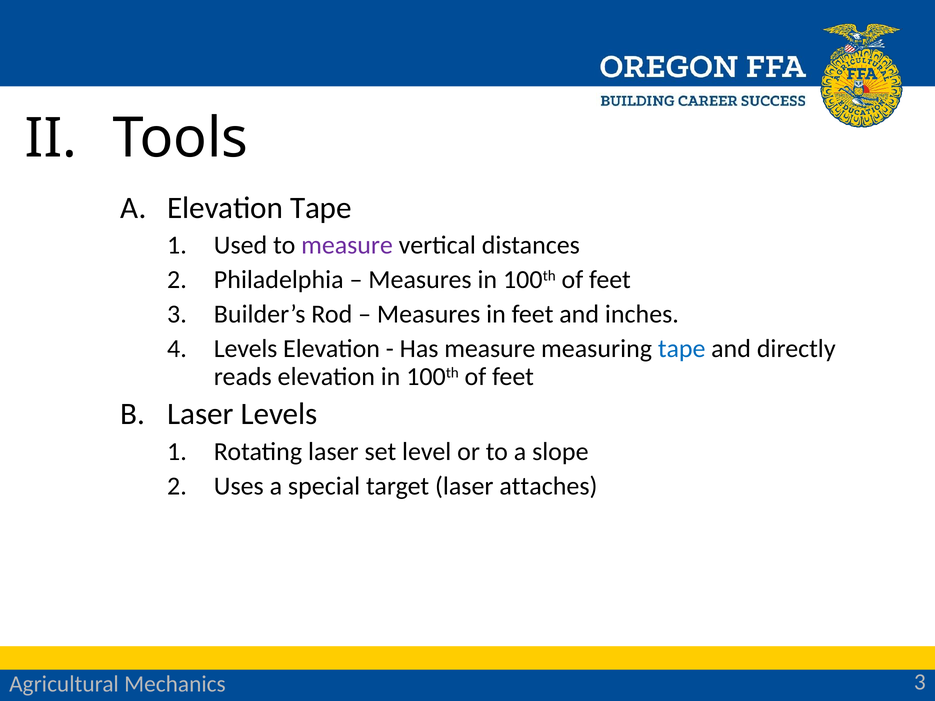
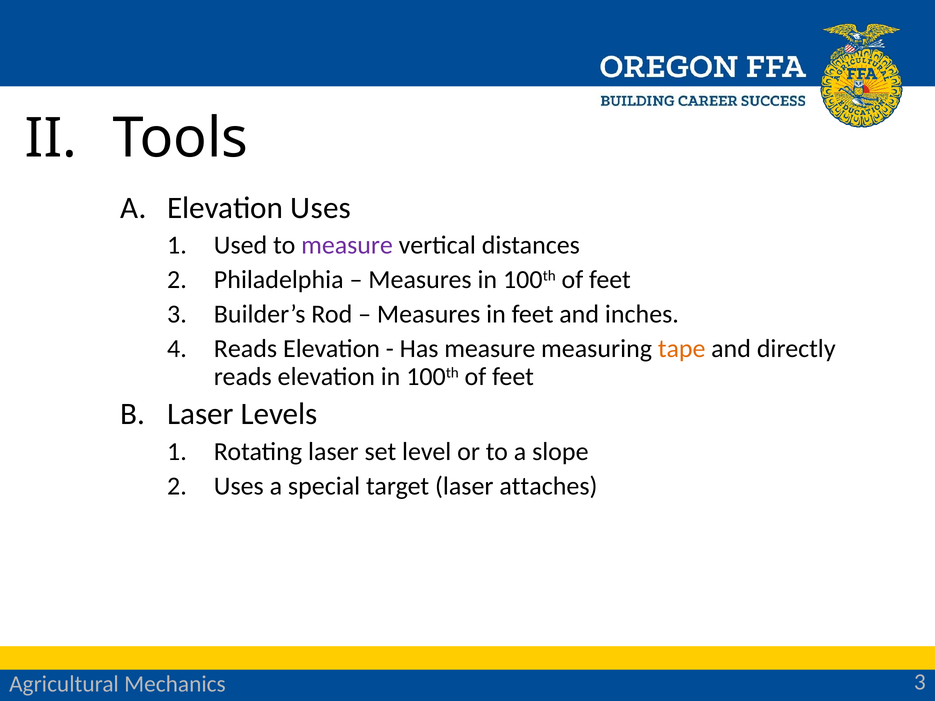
Elevation Tape: Tape -> Uses
Levels at (246, 349): Levels -> Reads
tape at (682, 349) colour: blue -> orange
